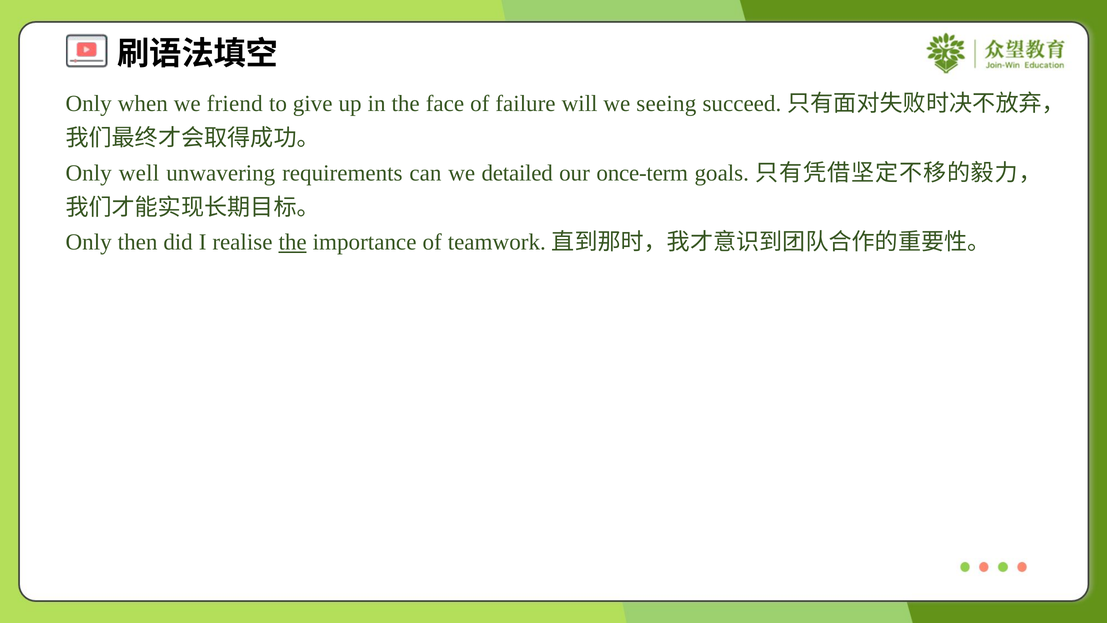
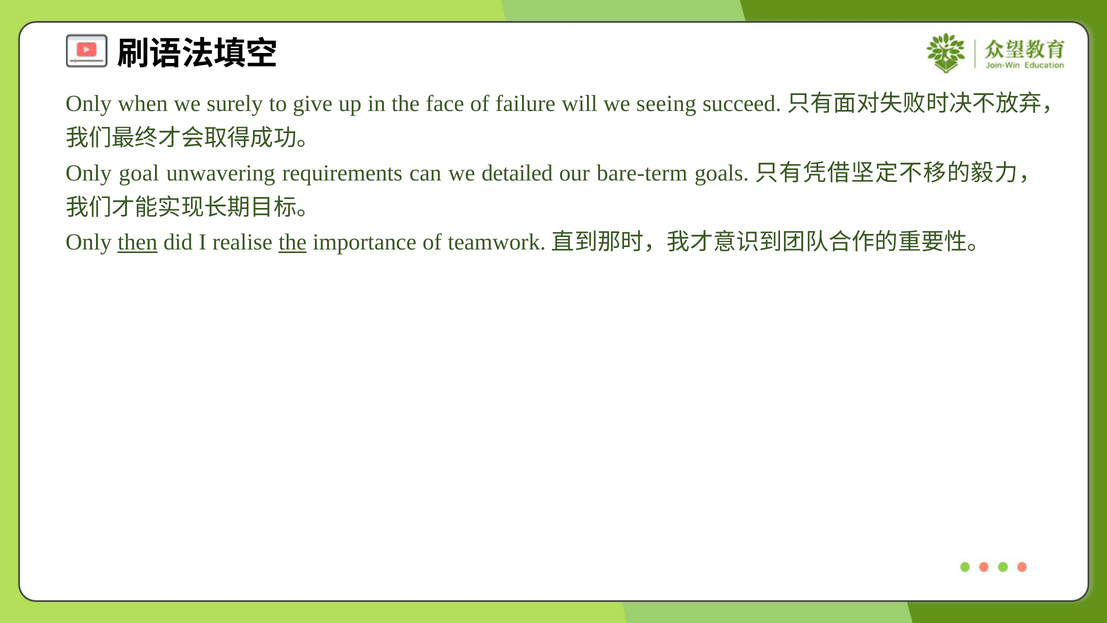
friend: friend -> surely
well: well -> goal
once-term: once-term -> bare-term
then underline: none -> present
